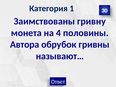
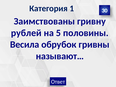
монета: монета -> рублей
4: 4 -> 5
Автора: Автора -> Весила
